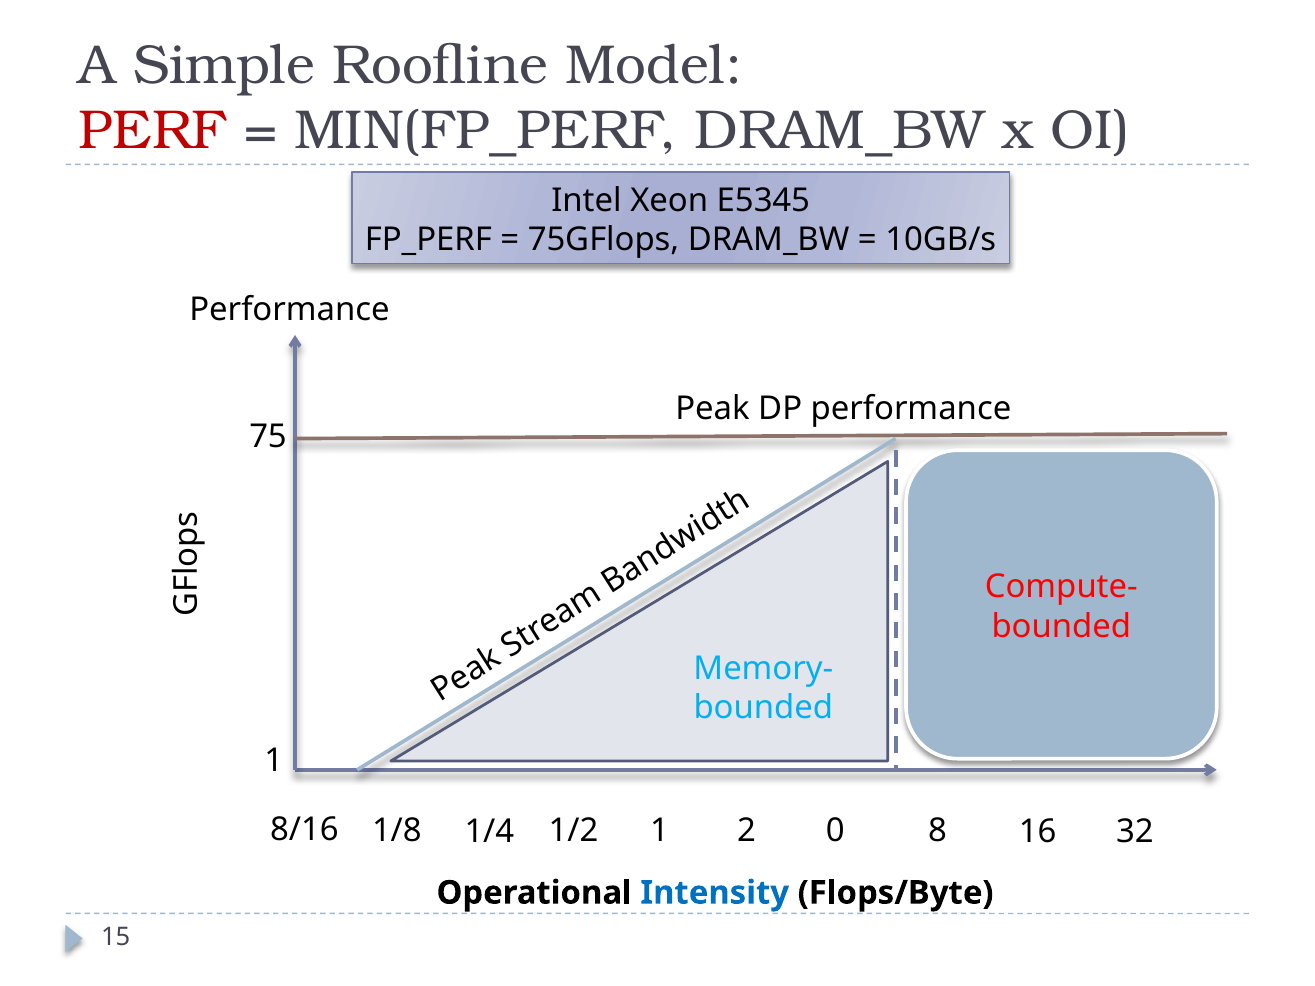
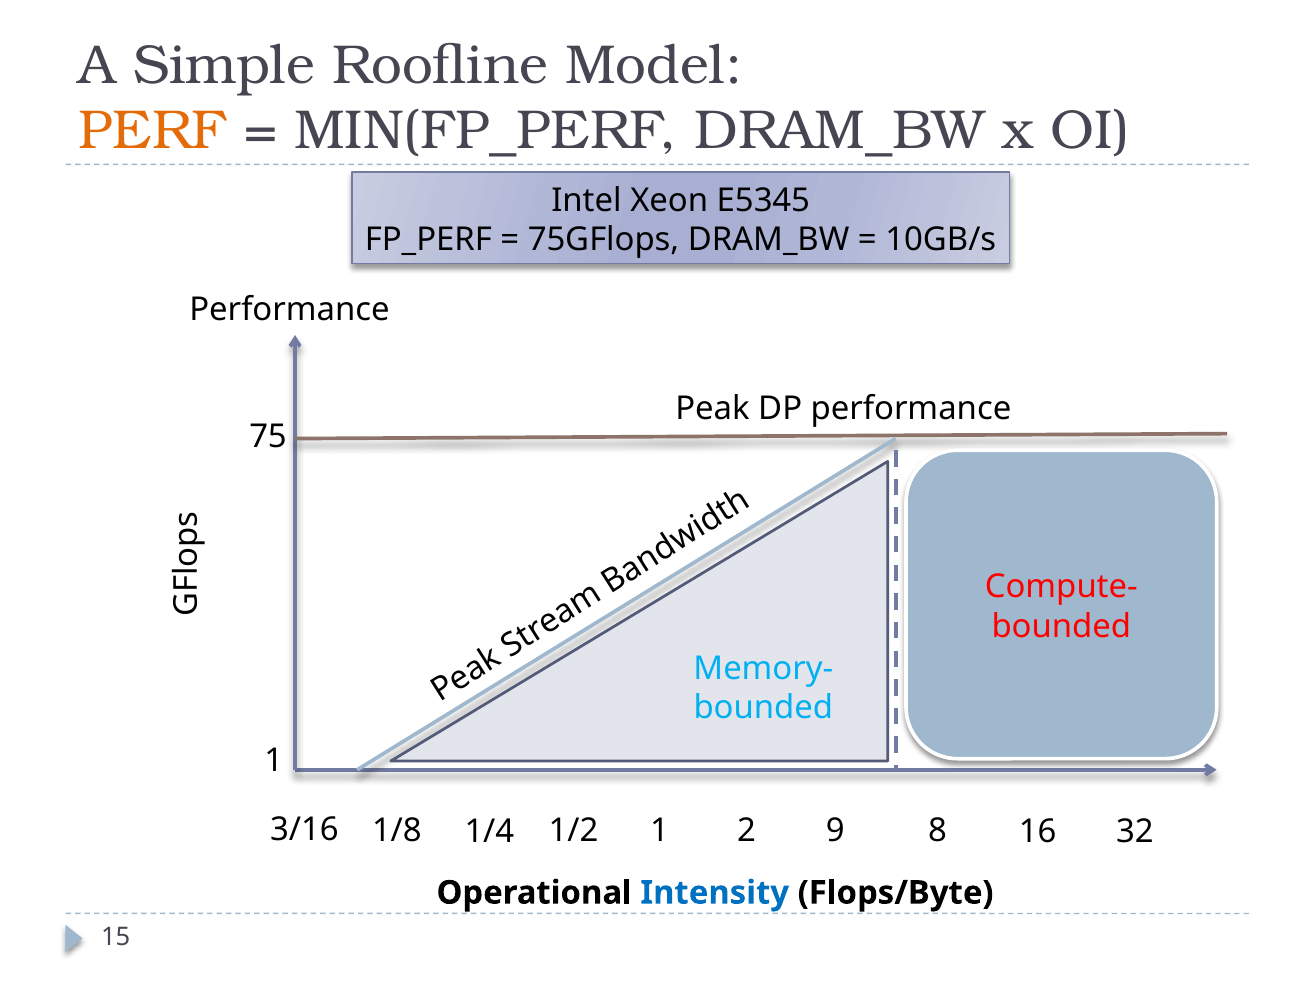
PERF colour: red -> orange
8/16: 8/16 -> 3/16
0: 0 -> 9
